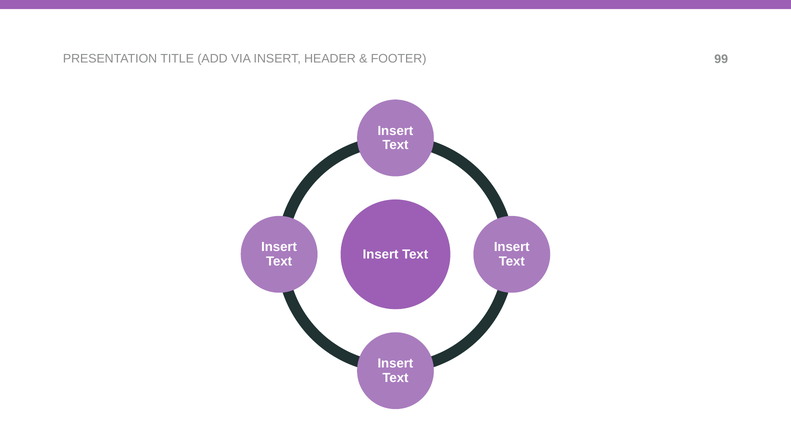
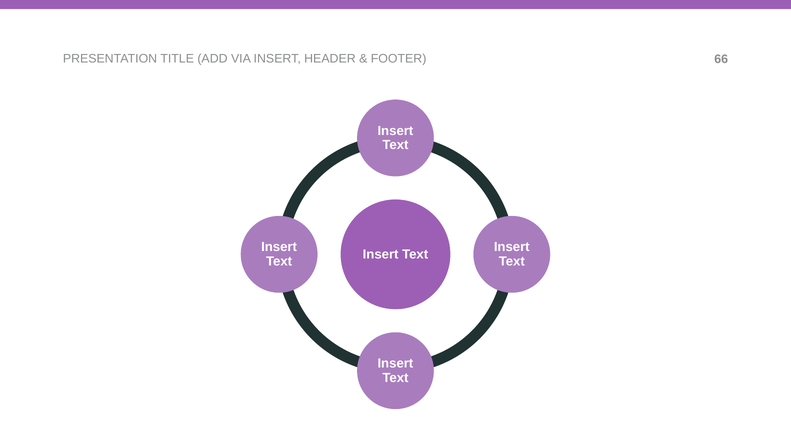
99: 99 -> 66
